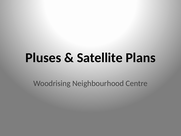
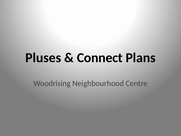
Satellite: Satellite -> Connect
